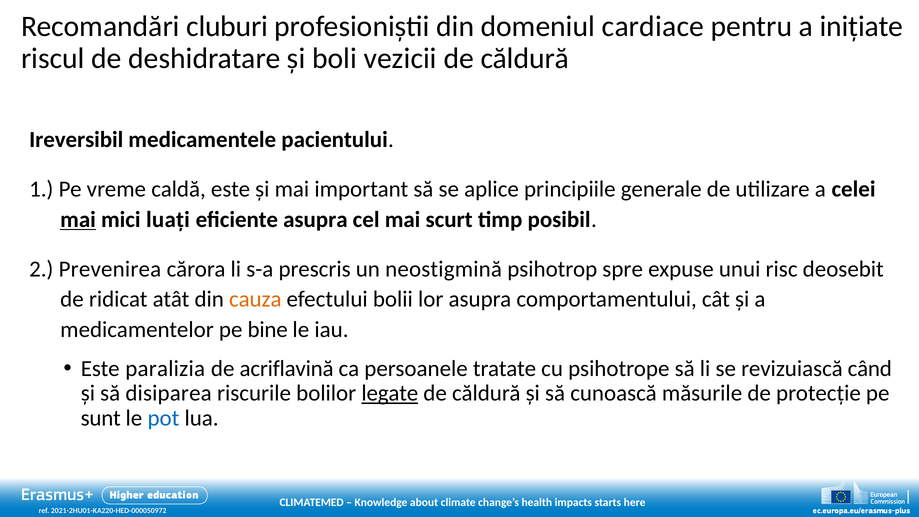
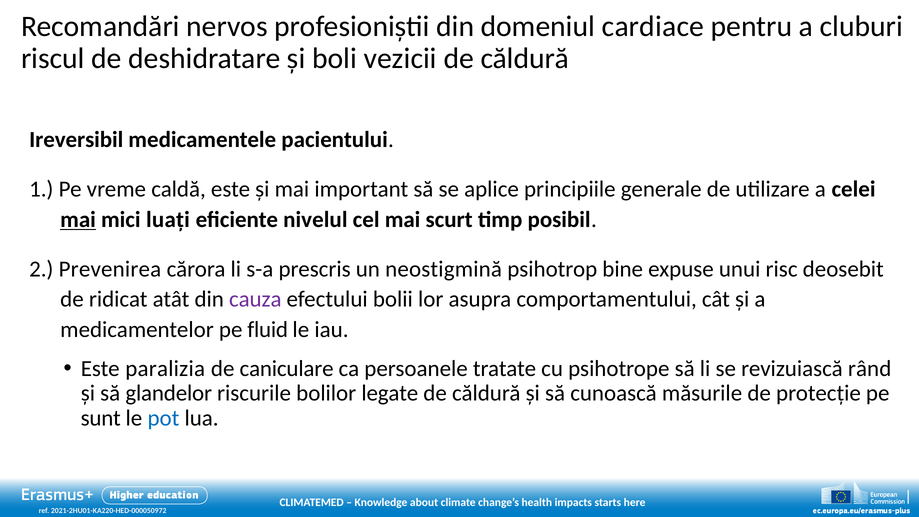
cluburi: cluburi -> nervos
inițiate: inițiate -> cluburi
eficiente asupra: asupra -> nivelul
spre: spre -> bine
cauza colour: orange -> purple
bine: bine -> fluid
acriflavină: acriflavină -> caniculare
când: când -> rând
disiparea: disiparea -> glandelor
legate underline: present -> none
